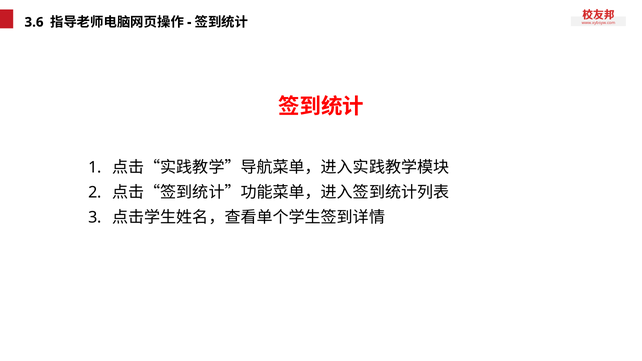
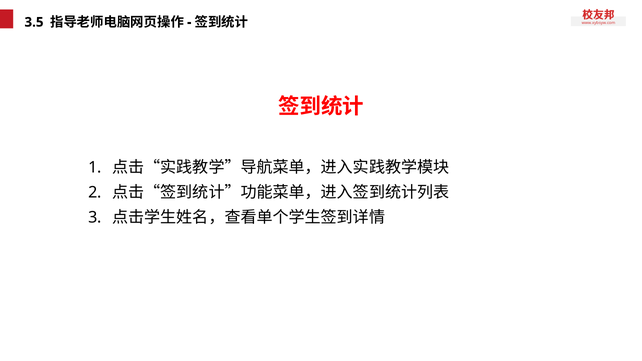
3.6: 3.6 -> 3.5
